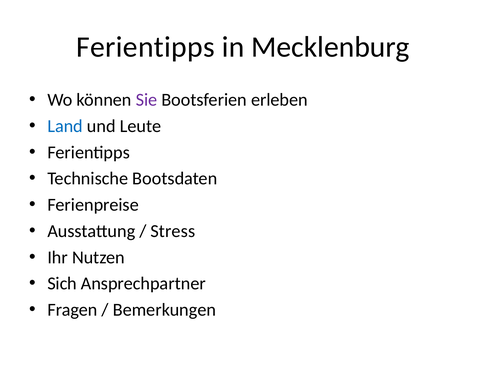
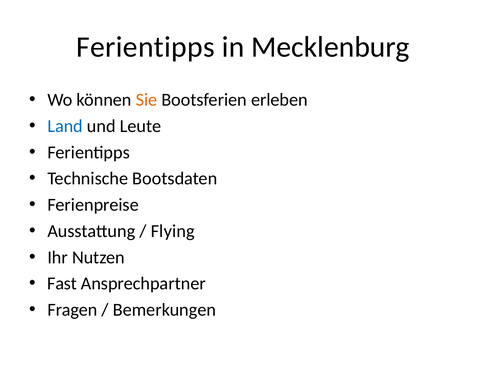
Sie colour: purple -> orange
Stress: Stress -> Flying
Sich: Sich -> Fast
